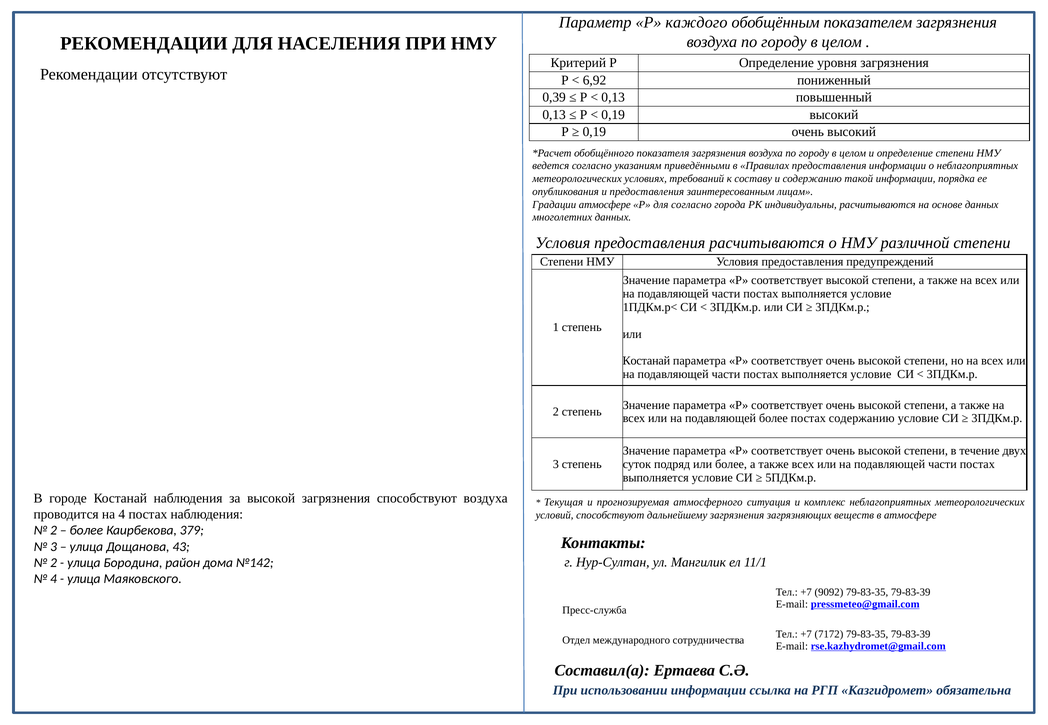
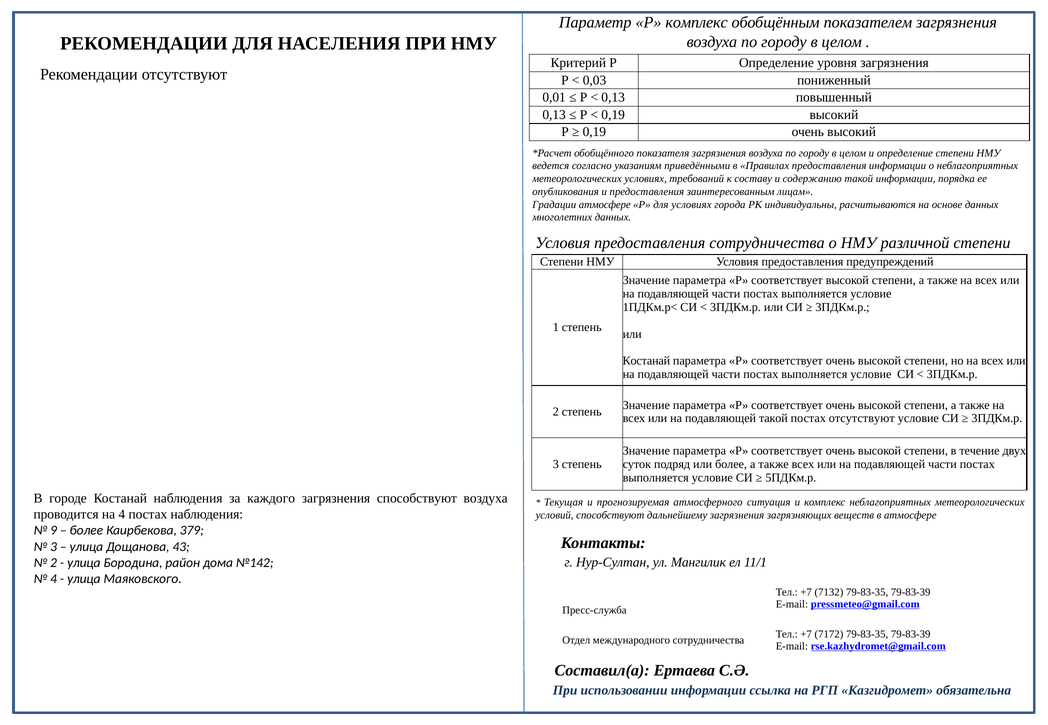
Р каждого: каждого -> комплекс
6,92: 6,92 -> 0,03
0,39: 0,39 -> 0,01
для согласно: согласно -> условиях
предоставления расчитываются: расчитываются -> сотрудничества
подавляющей более: более -> такой
постах содержанию: содержанию -> отсутствуют
за высокой: высокой -> каждого
2 at (54, 531): 2 -> 9
9092: 9092 -> 7132
